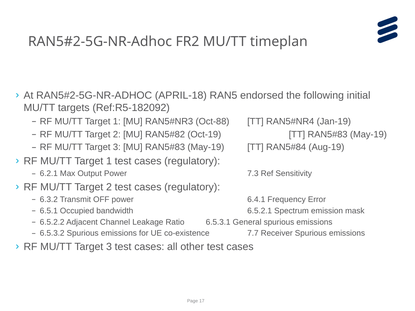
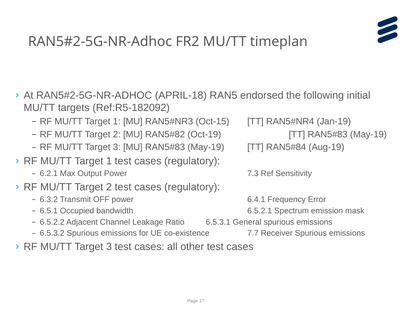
Oct-88: Oct-88 -> Oct-15
